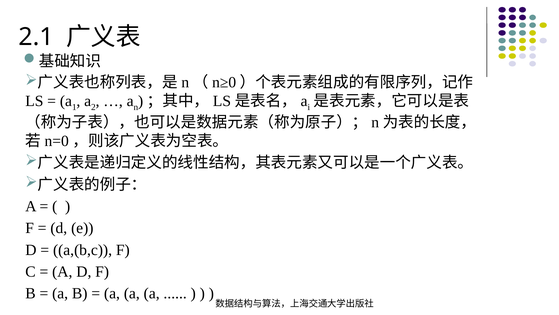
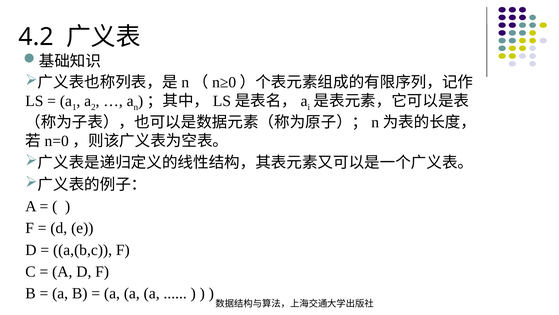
2.1: 2.1 -> 4.2
